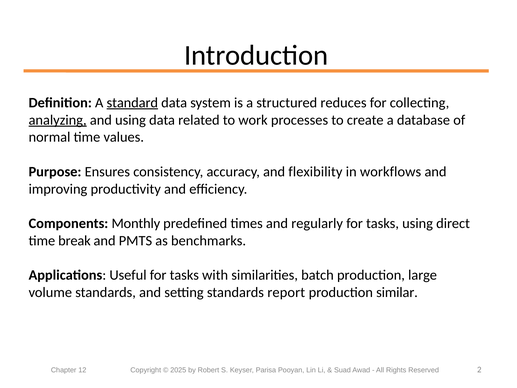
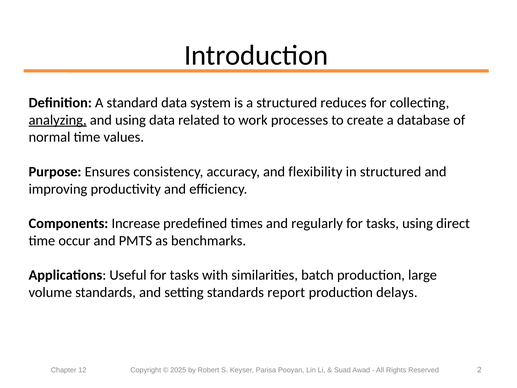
standard underline: present -> none
in workflows: workflows -> structured
Monthly: Monthly -> Increase
break: break -> occur
similar: similar -> delays
